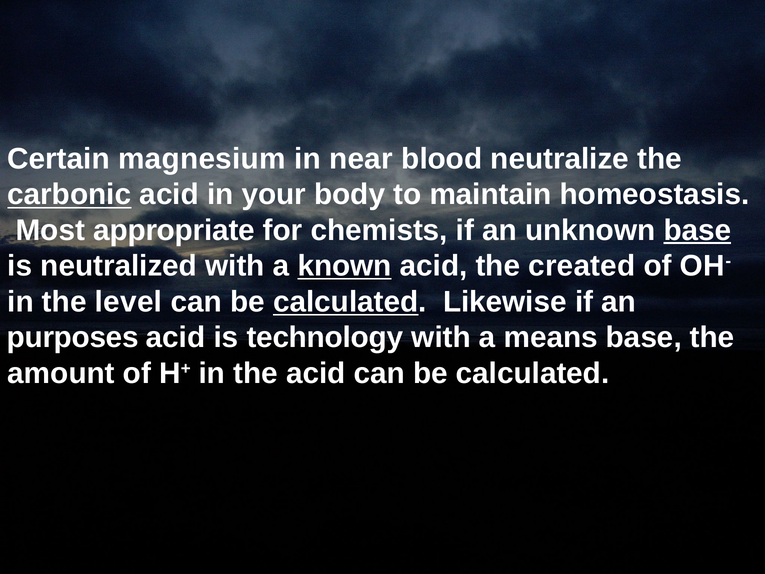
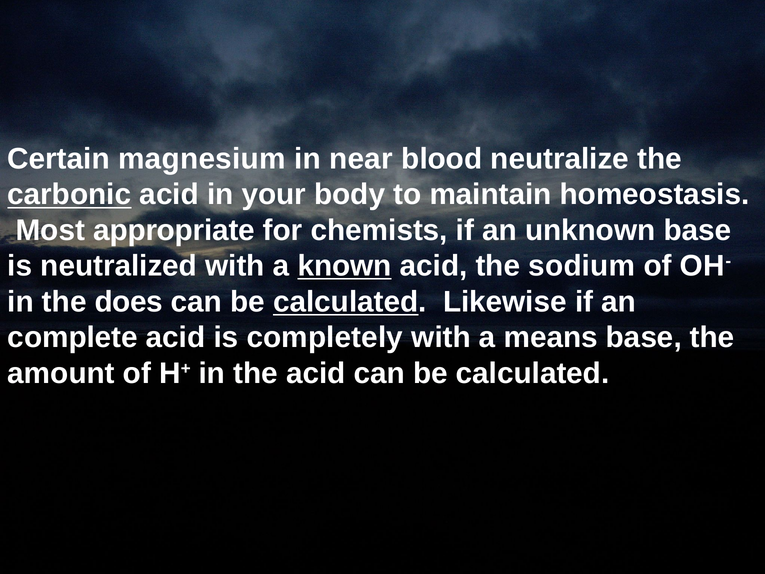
base at (697, 230) underline: present -> none
created: created -> sodium
level: level -> does
purposes: purposes -> complete
technology: technology -> completely
